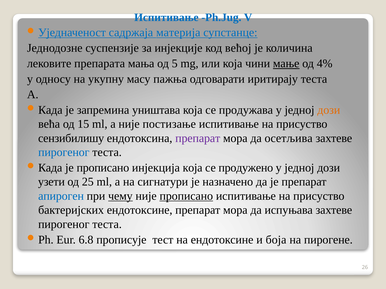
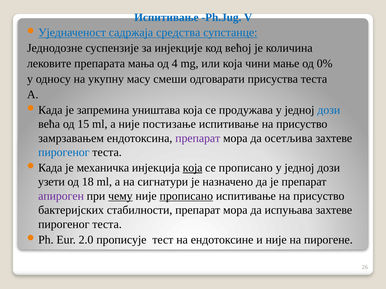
материја: материја -> средства
5: 5 -> 4
мање underline: present -> none
4%: 4% -> 0%
пажња: пажња -> смеши
иритирају: иритирају -> присуства
дози at (329, 110) colour: orange -> blue
сензибилишу: сензибилишу -> замрзавањем
је прописано: прописано -> механичка
која at (193, 168) underline: none -> present
се продужено: продужено -> прописано
25: 25 -> 18
апироген colour: blue -> purple
бактеријских ендотоксине: ендотоксине -> стабилности
6.8: 6.8 -> 2.0
и боја: боја -> није
